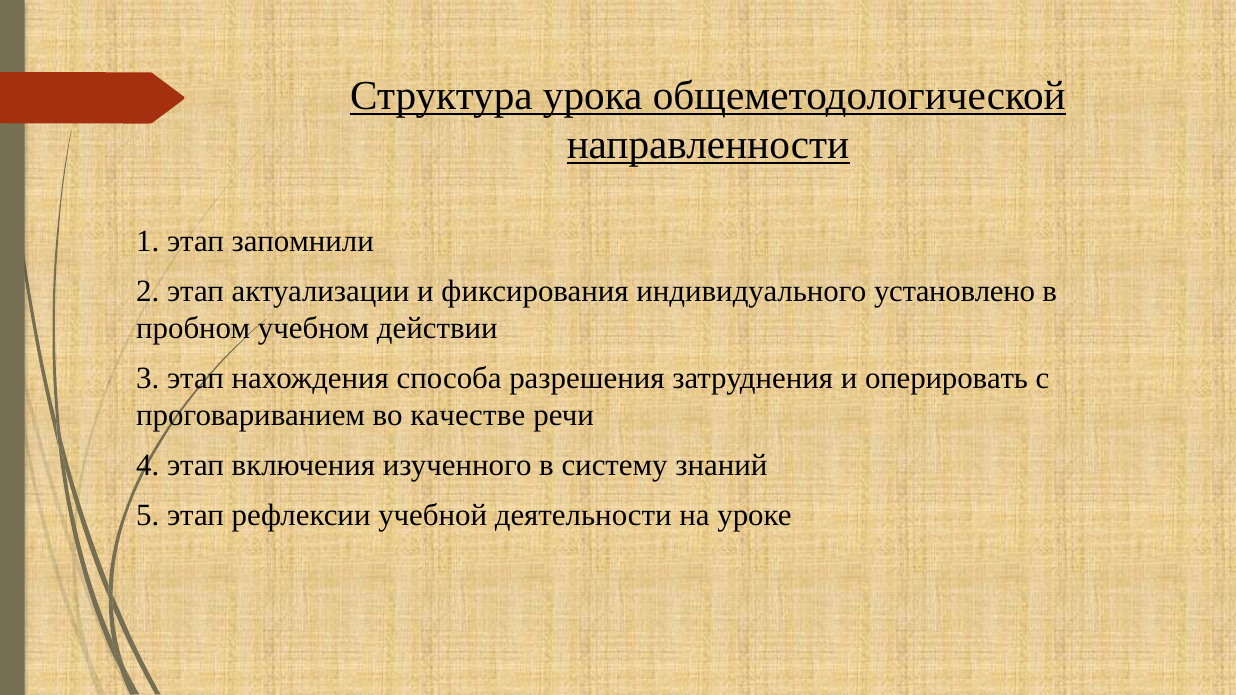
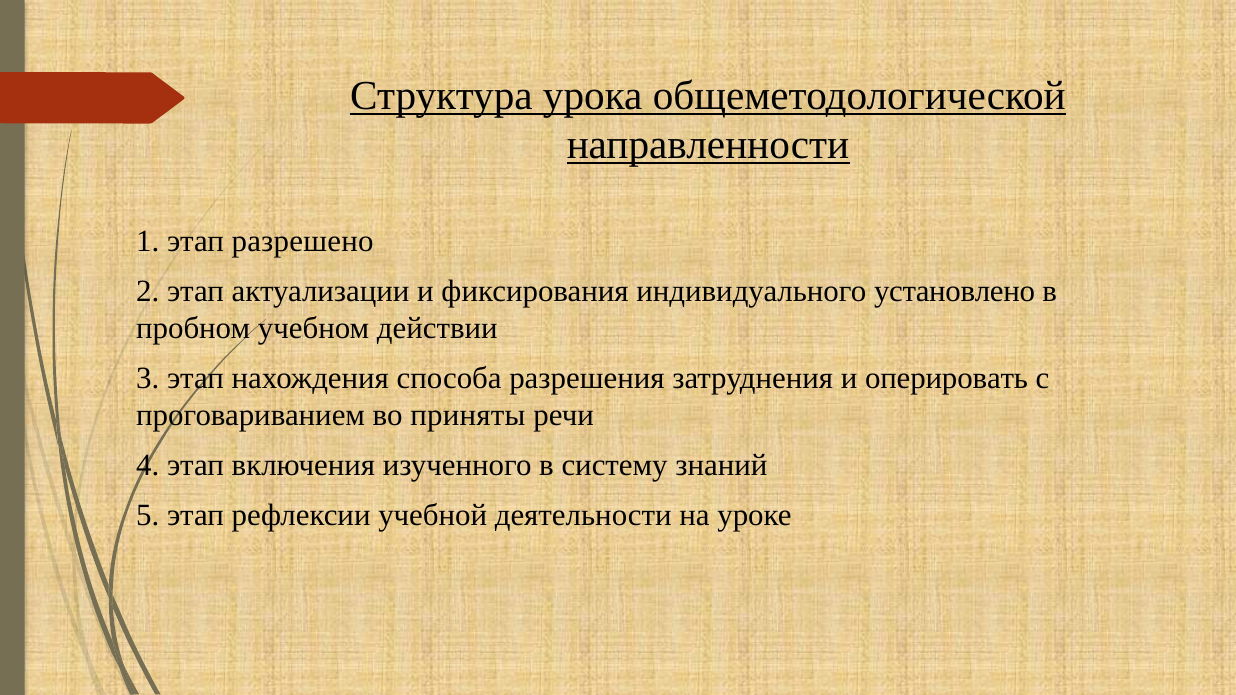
запомнили: запомнили -> разрешено
качестве: качестве -> приняты
